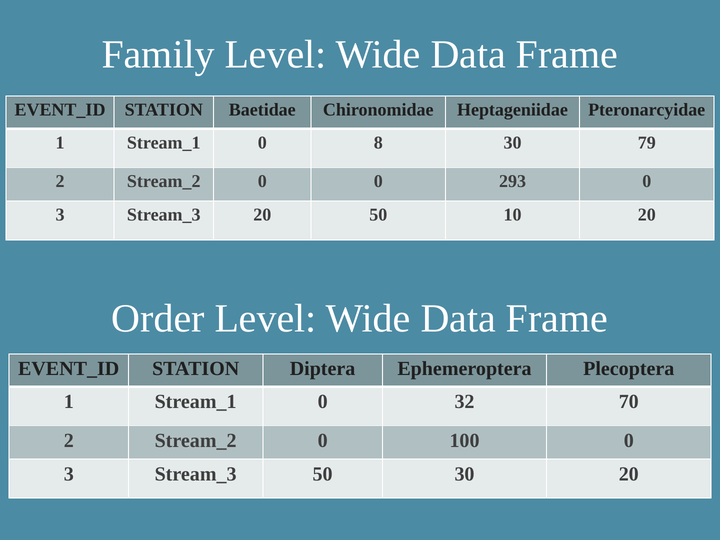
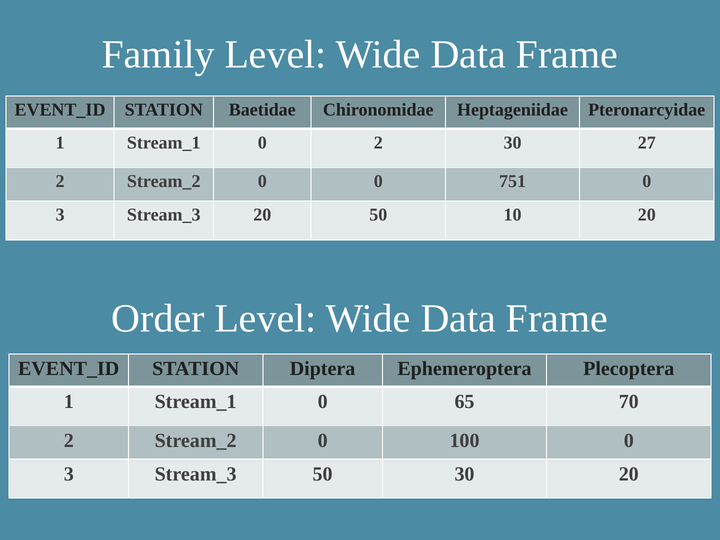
0 8: 8 -> 2
79: 79 -> 27
293: 293 -> 751
32: 32 -> 65
